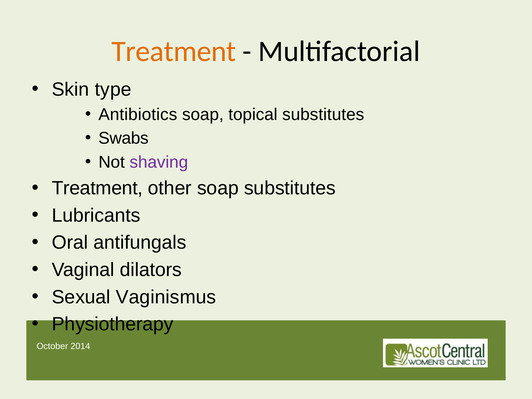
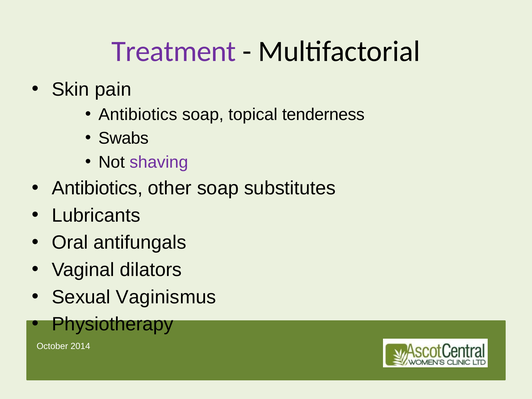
Treatment at (174, 51) colour: orange -> purple
type: type -> pain
topical substitutes: substitutes -> tenderness
Treatment at (97, 188): Treatment -> Antibiotics
